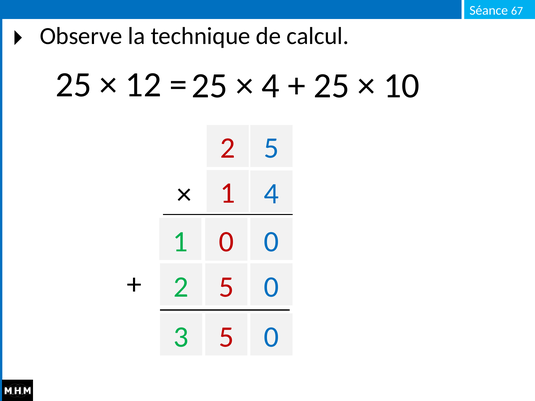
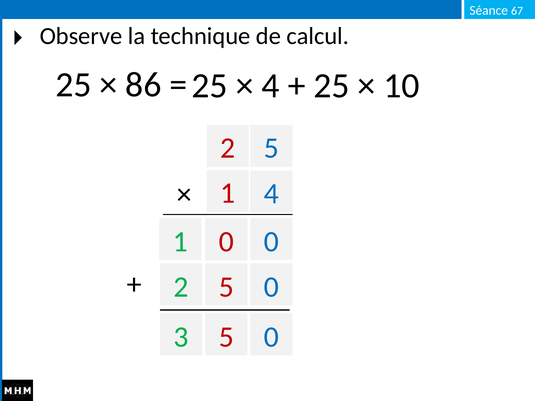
12: 12 -> 86
